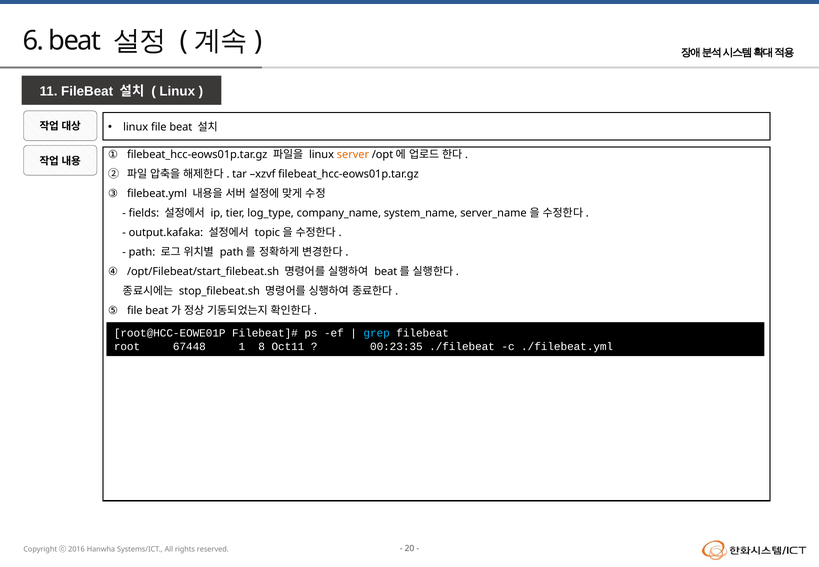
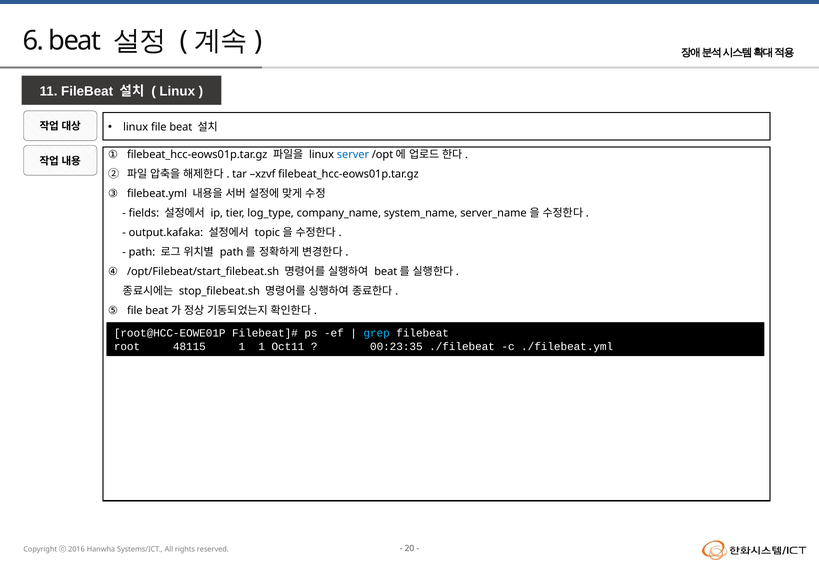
server colour: orange -> blue
67448: 67448 -> 48115
1 8: 8 -> 1
